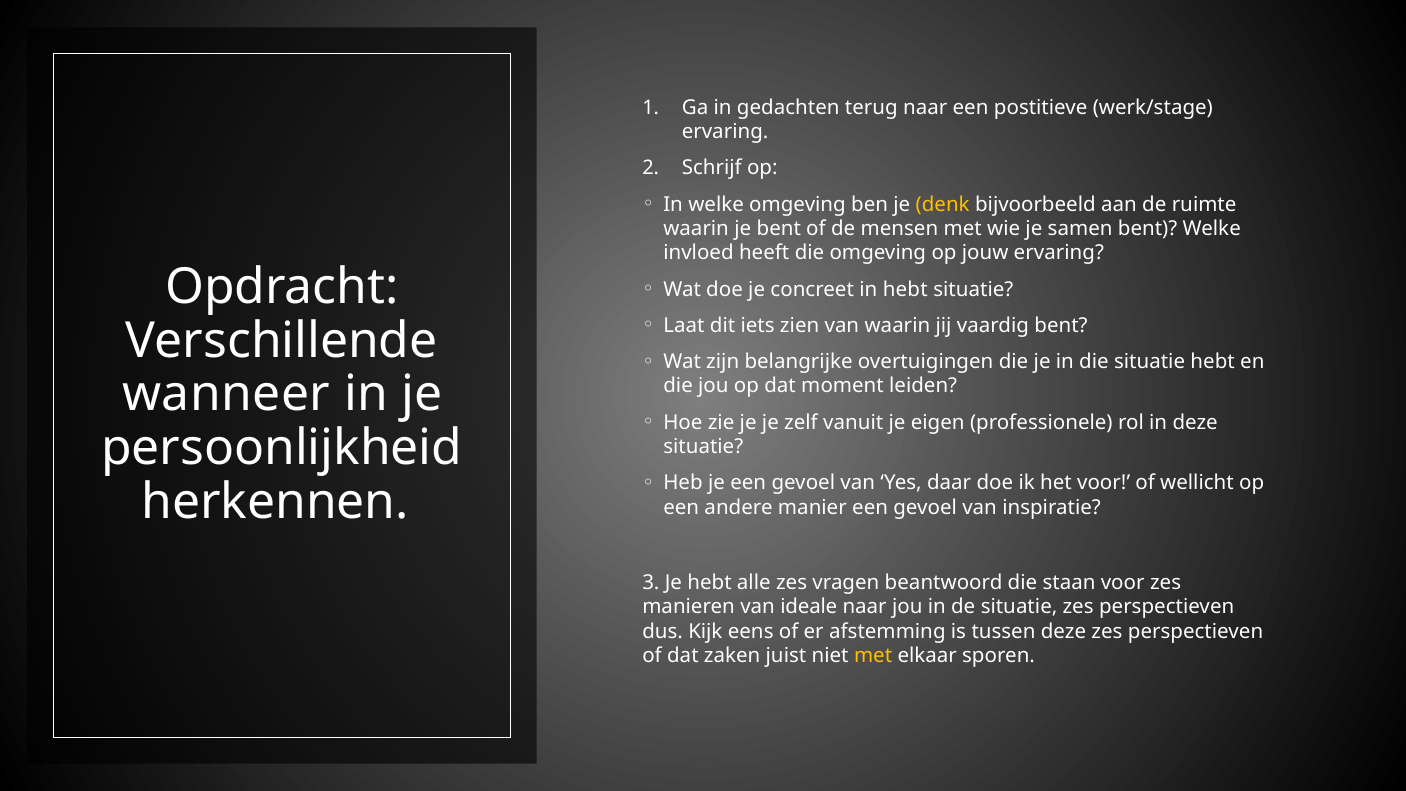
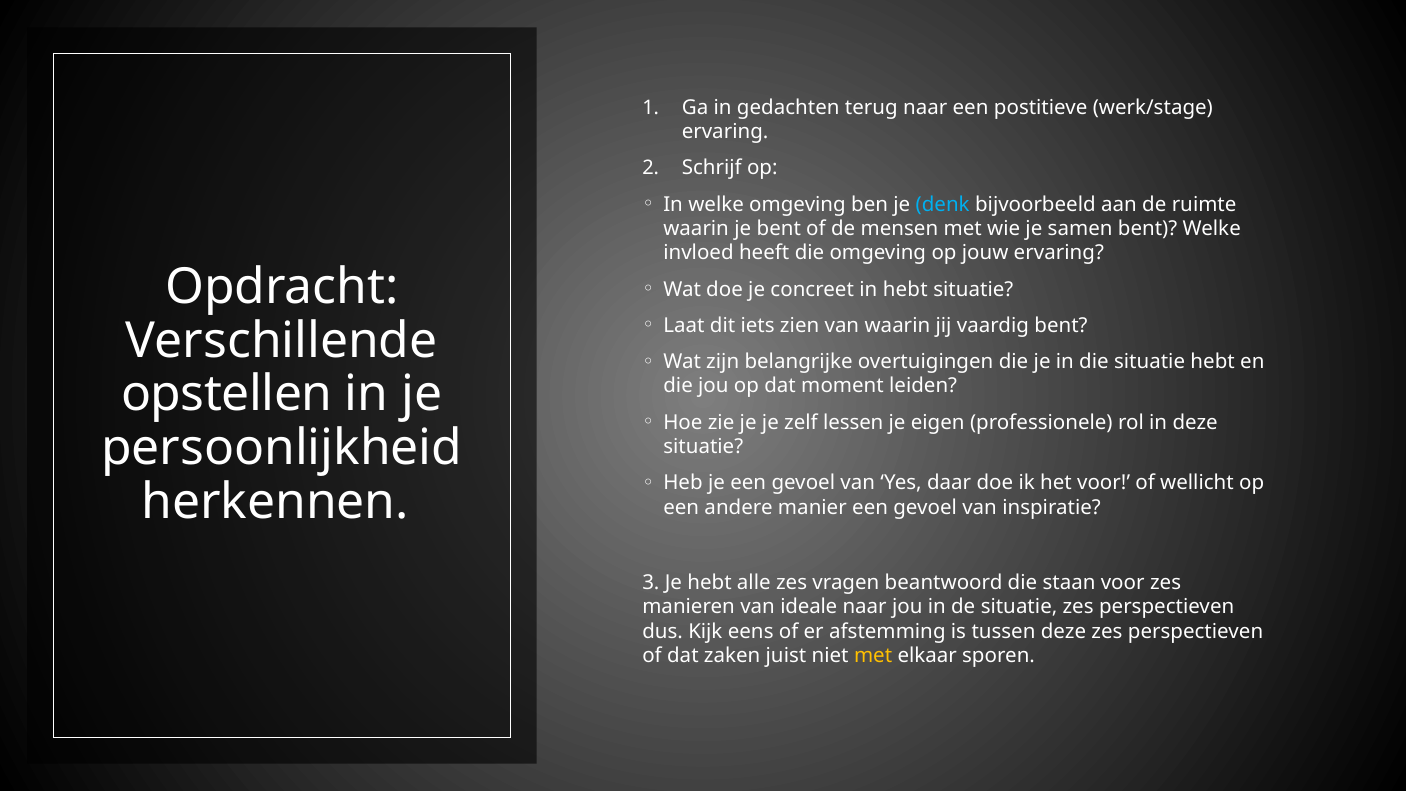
denk colour: yellow -> light blue
wanneer: wanneer -> opstellen
vanuit: vanuit -> lessen
